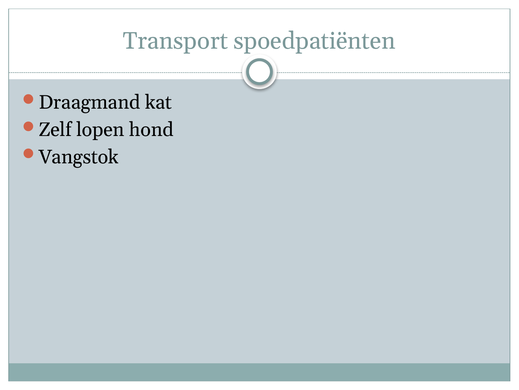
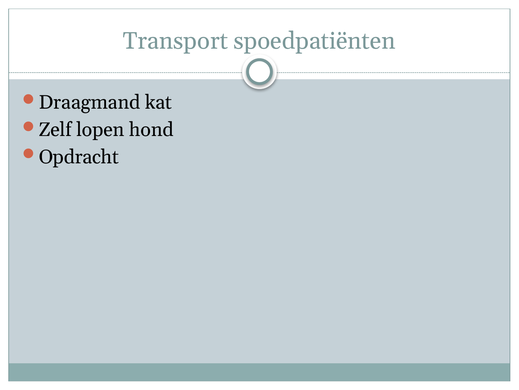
Vangstok: Vangstok -> Opdracht
